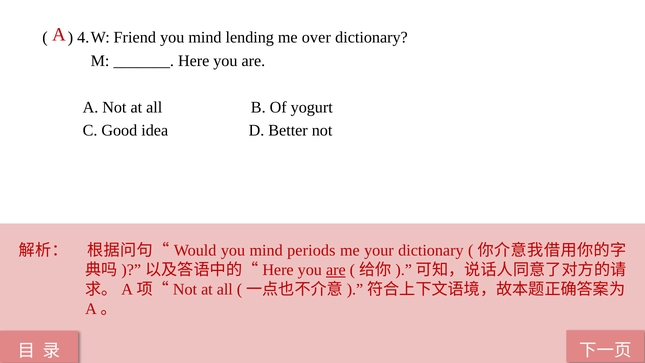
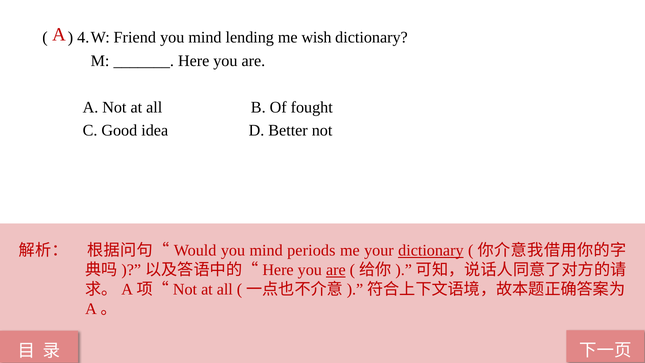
over: over -> wish
yogurt: yogurt -> fought
dictionary at (431, 251) underline: none -> present
